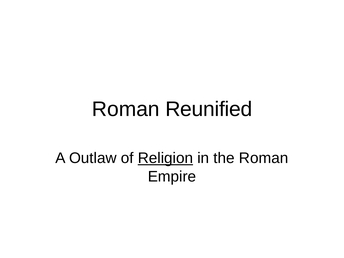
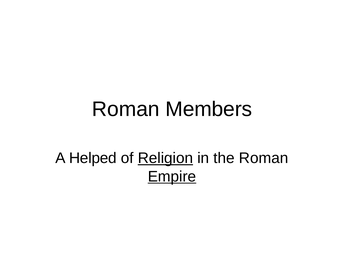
Reunified: Reunified -> Members
Outlaw: Outlaw -> Helped
Empire underline: none -> present
